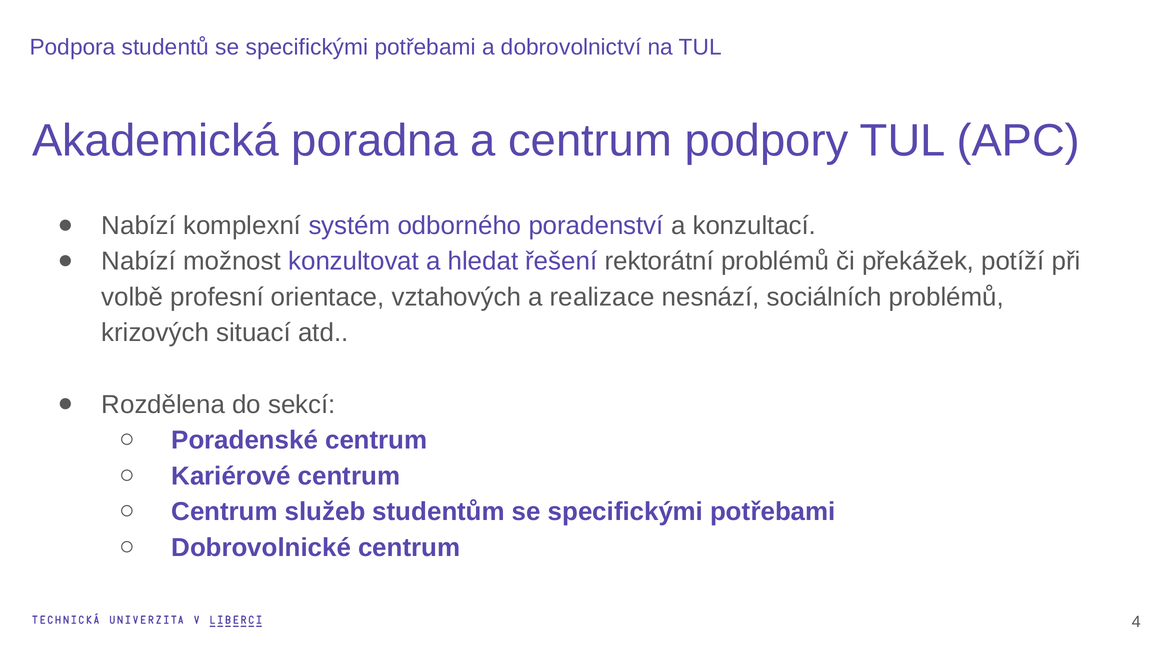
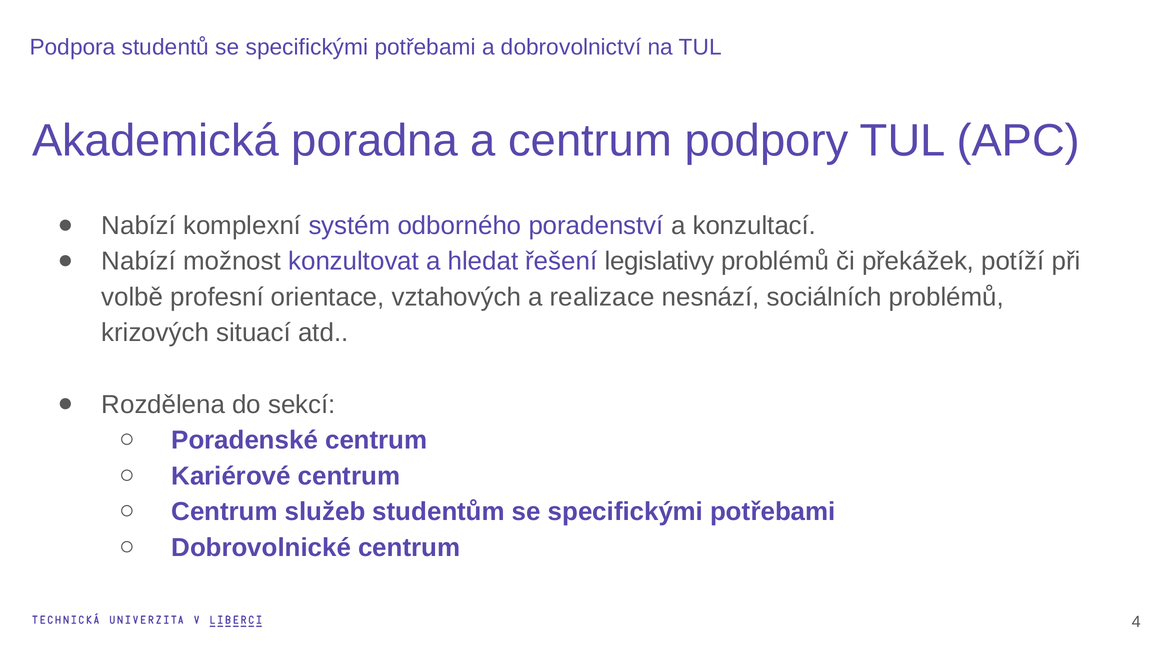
rektorátní: rektorátní -> legislativy
